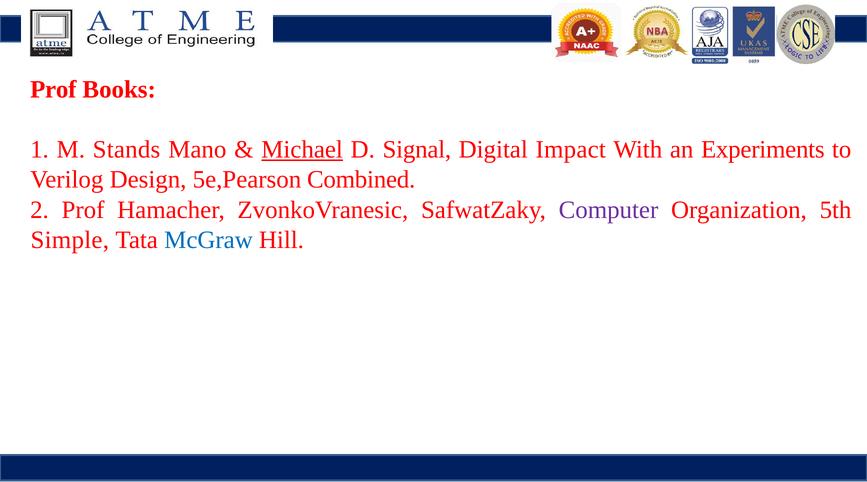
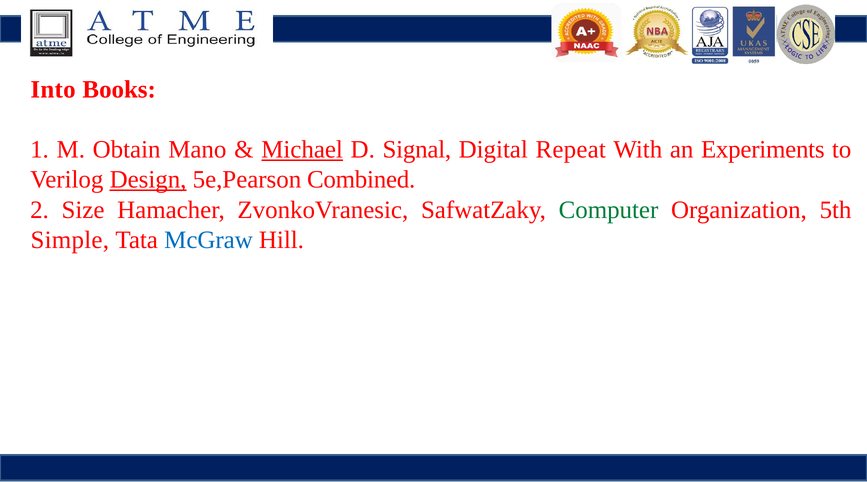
Prof at (53, 90): Prof -> Into
Stands: Stands -> Obtain
Impact: Impact -> Repeat
Design underline: none -> present
2 Prof: Prof -> Size
Computer colour: purple -> green
